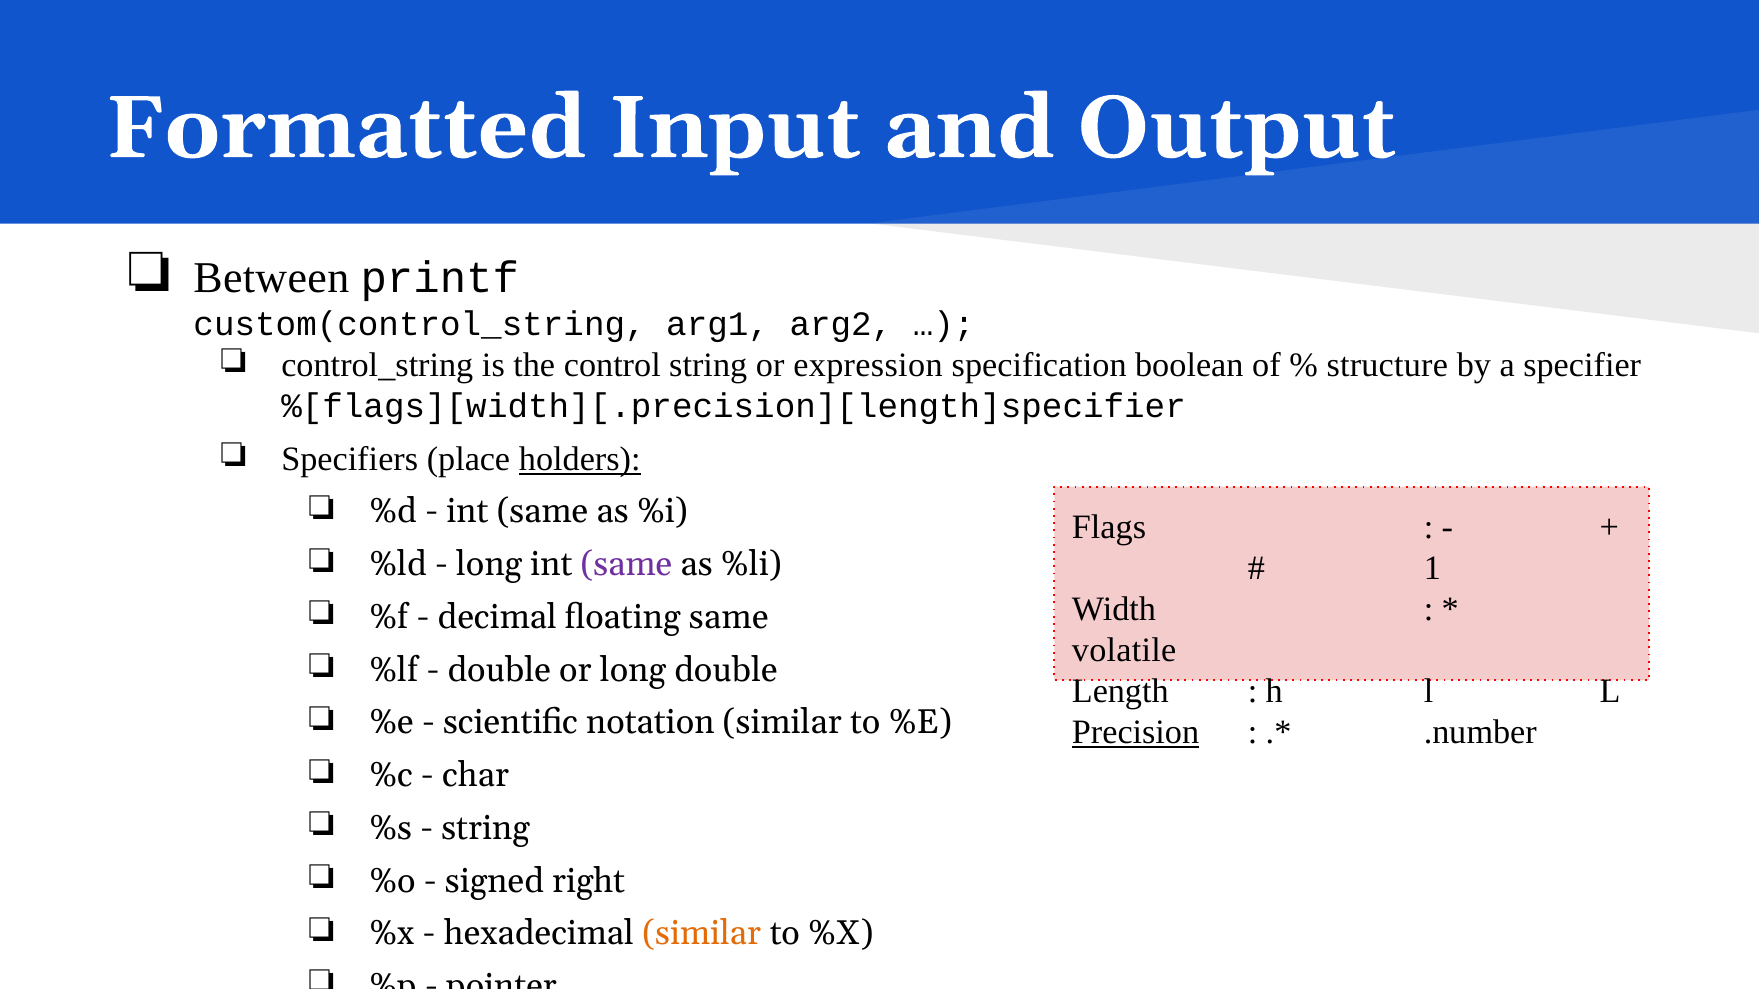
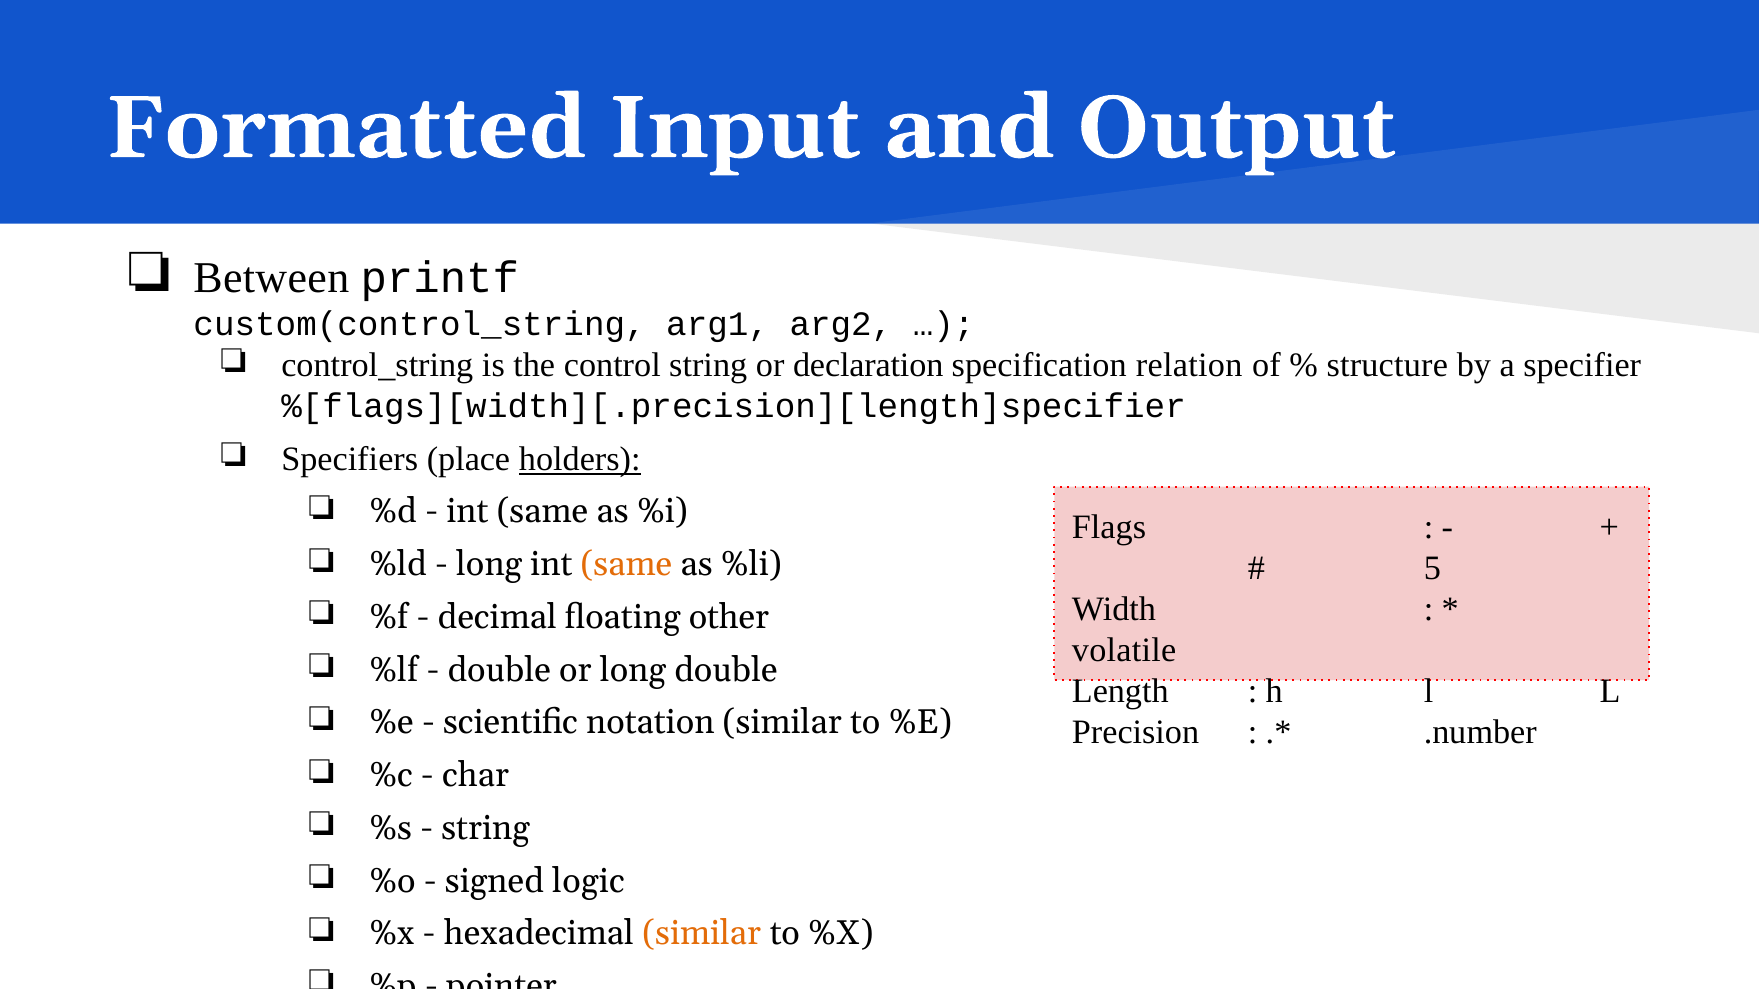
expression: expression -> declaration
boolean: boolean -> relation
same at (626, 565) colour: purple -> orange
1: 1 -> 5
floating same: same -> other
Precision at (1136, 733) underline: present -> none
right: right -> logic
